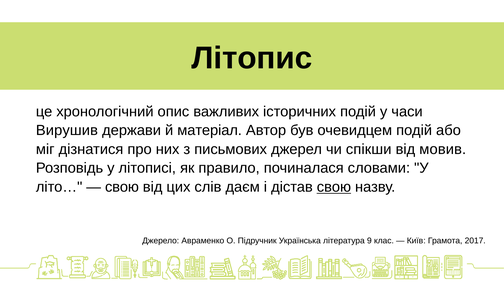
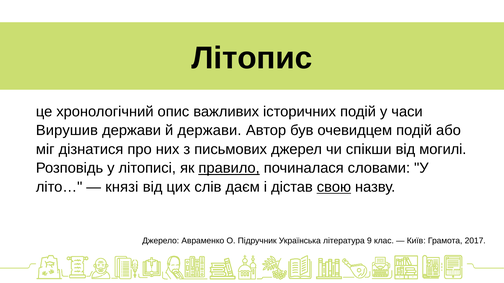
й матеріал: матеріал -> держави
мовив: мовив -> могилі
правило underline: none -> present
свою at (122, 187): свою -> князі
